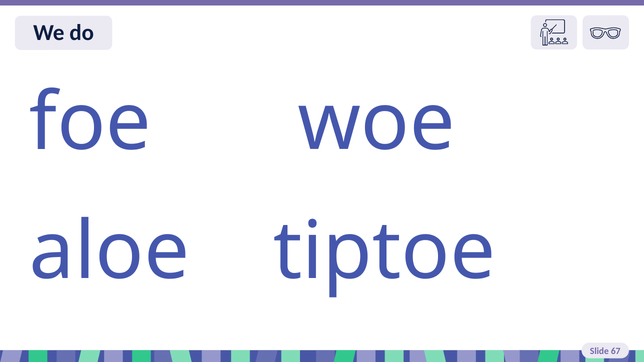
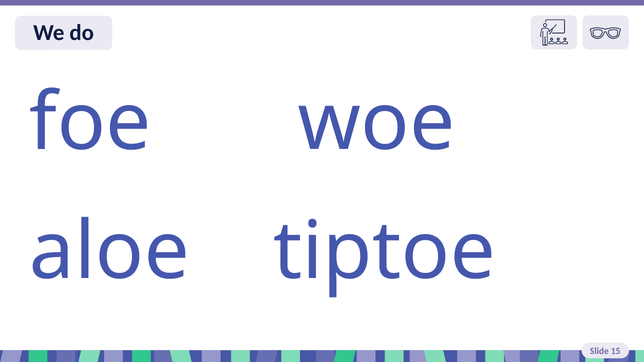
67: 67 -> 15
